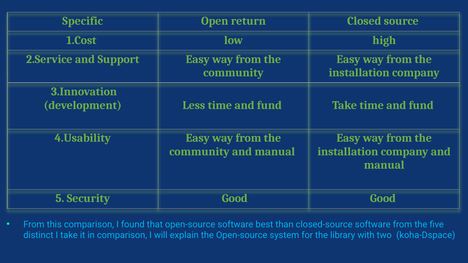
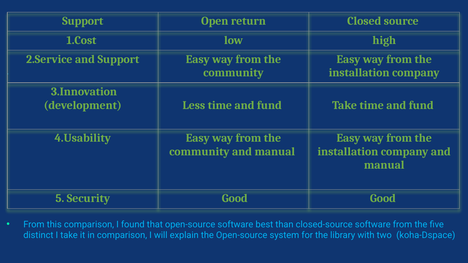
Specific at (83, 21): Specific -> Support
